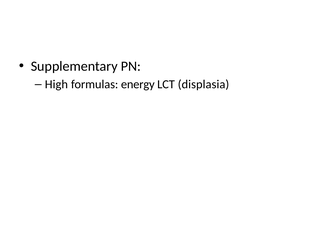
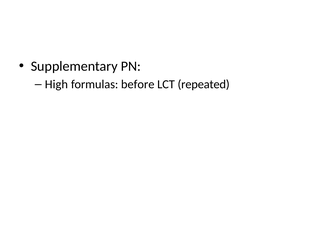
energy: energy -> before
displasia: displasia -> repeated
